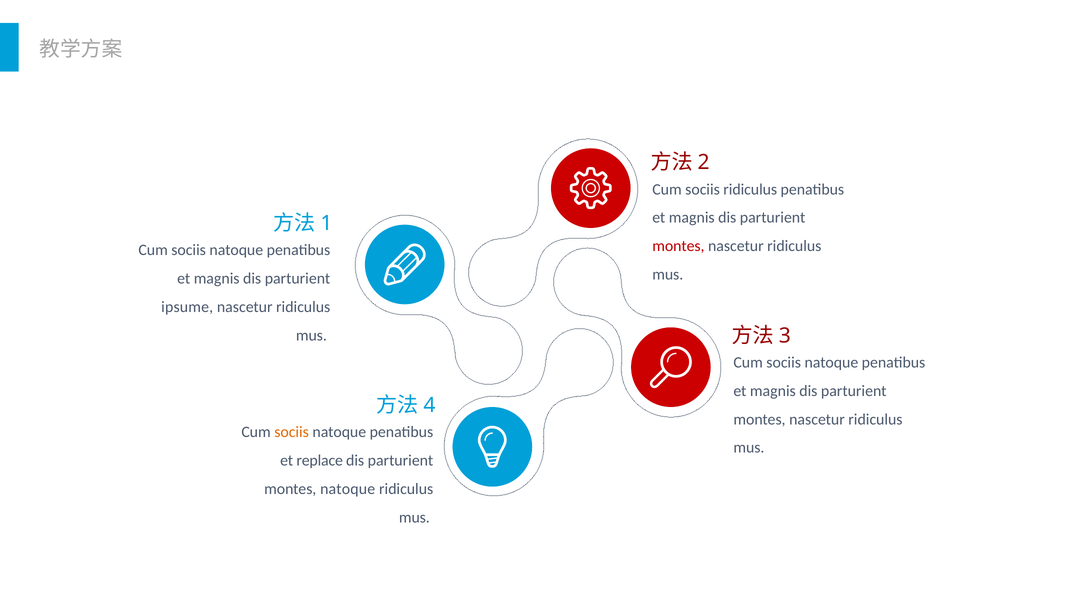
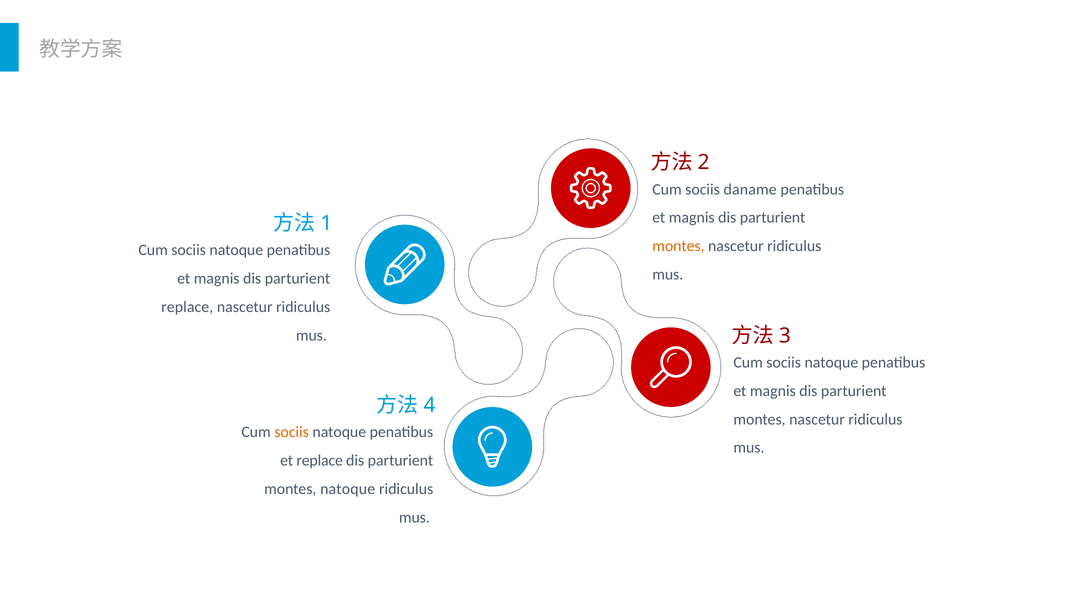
sociis ridiculus: ridiculus -> daname
montes at (678, 246) colour: red -> orange
ipsume at (187, 307): ipsume -> replace
